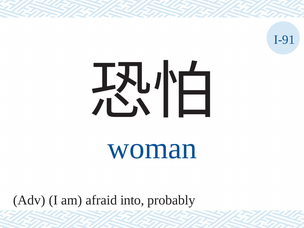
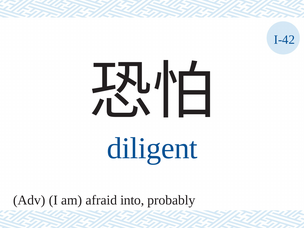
I-91: I-91 -> I-42
woman: woman -> diligent
